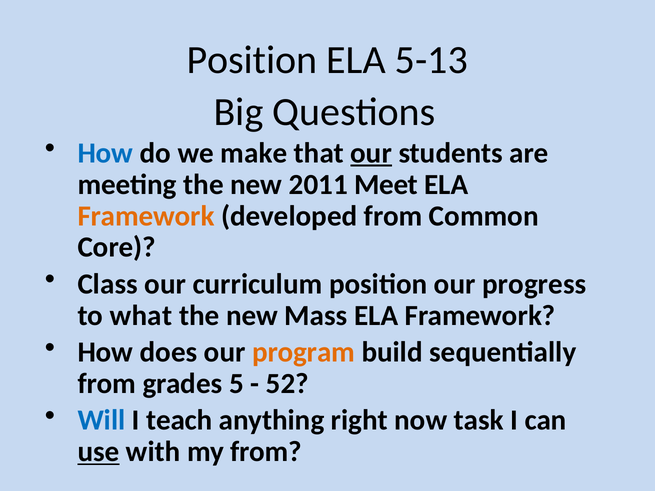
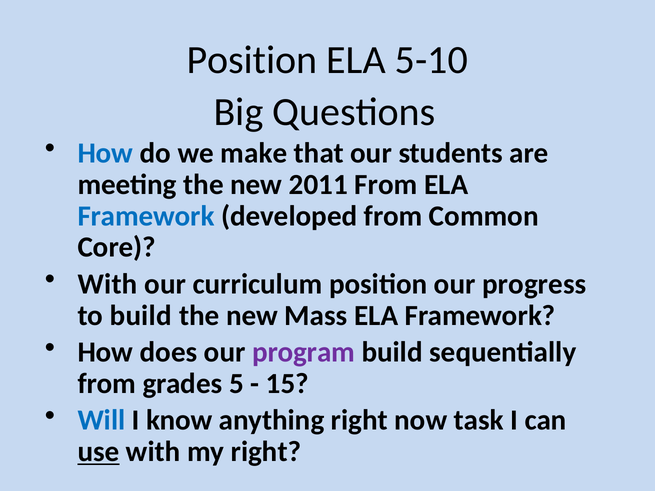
5-13: 5-13 -> 5-10
our at (371, 153) underline: present -> none
2011 Meet: Meet -> From
Framework at (146, 216) colour: orange -> blue
Class at (108, 284): Class -> With
to what: what -> build
program colour: orange -> purple
52: 52 -> 15
teach: teach -> know
my from: from -> right
